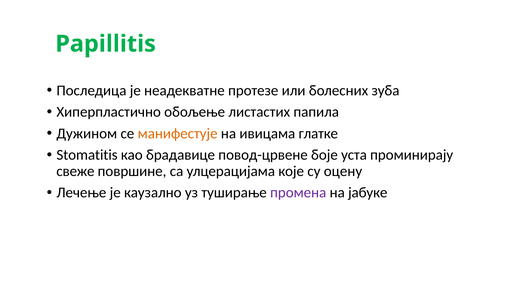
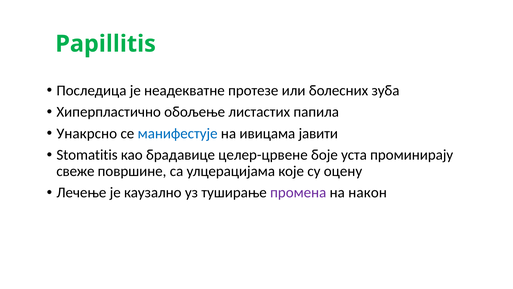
Дужином: Дужином -> Унакрсно
манифестује colour: orange -> blue
глатке: глатке -> јавити
повод-црвене: повод-црвене -> целер-црвене
јабуке: јабуке -> након
